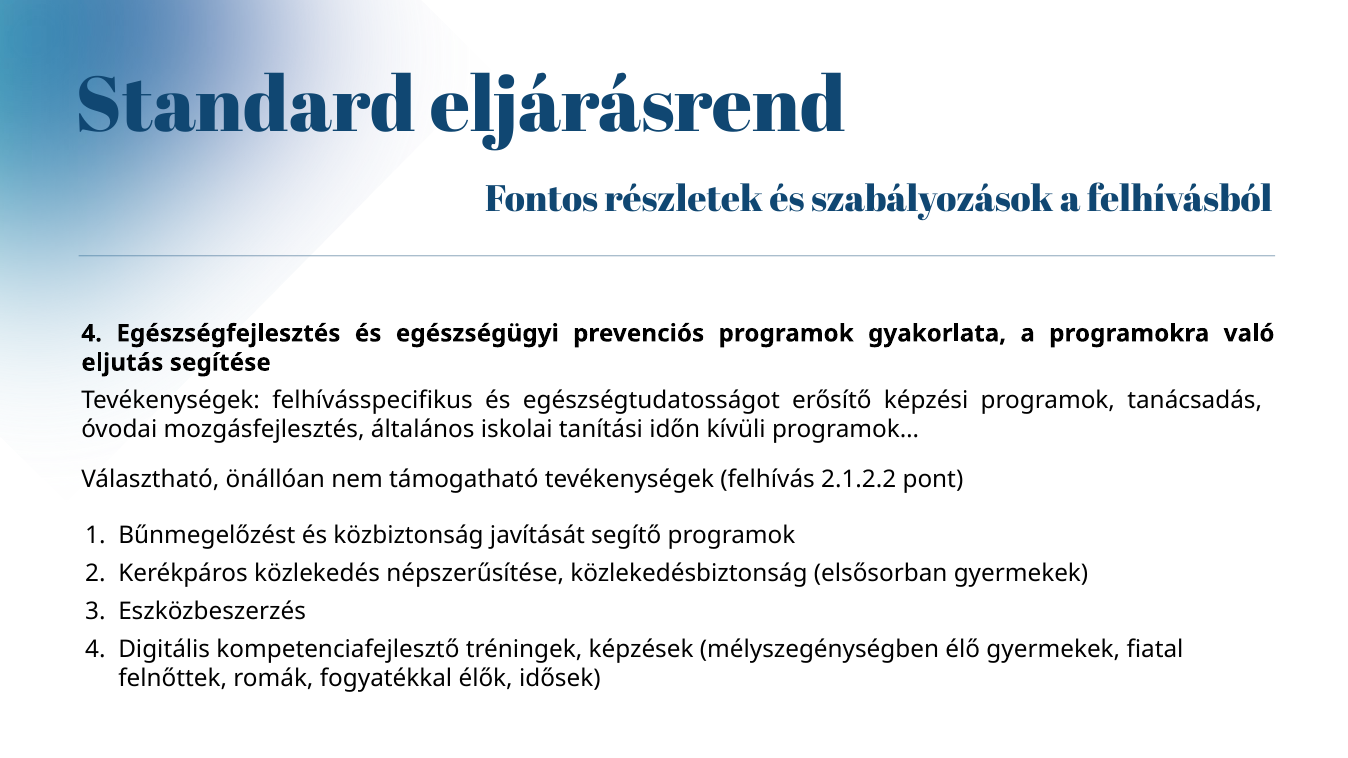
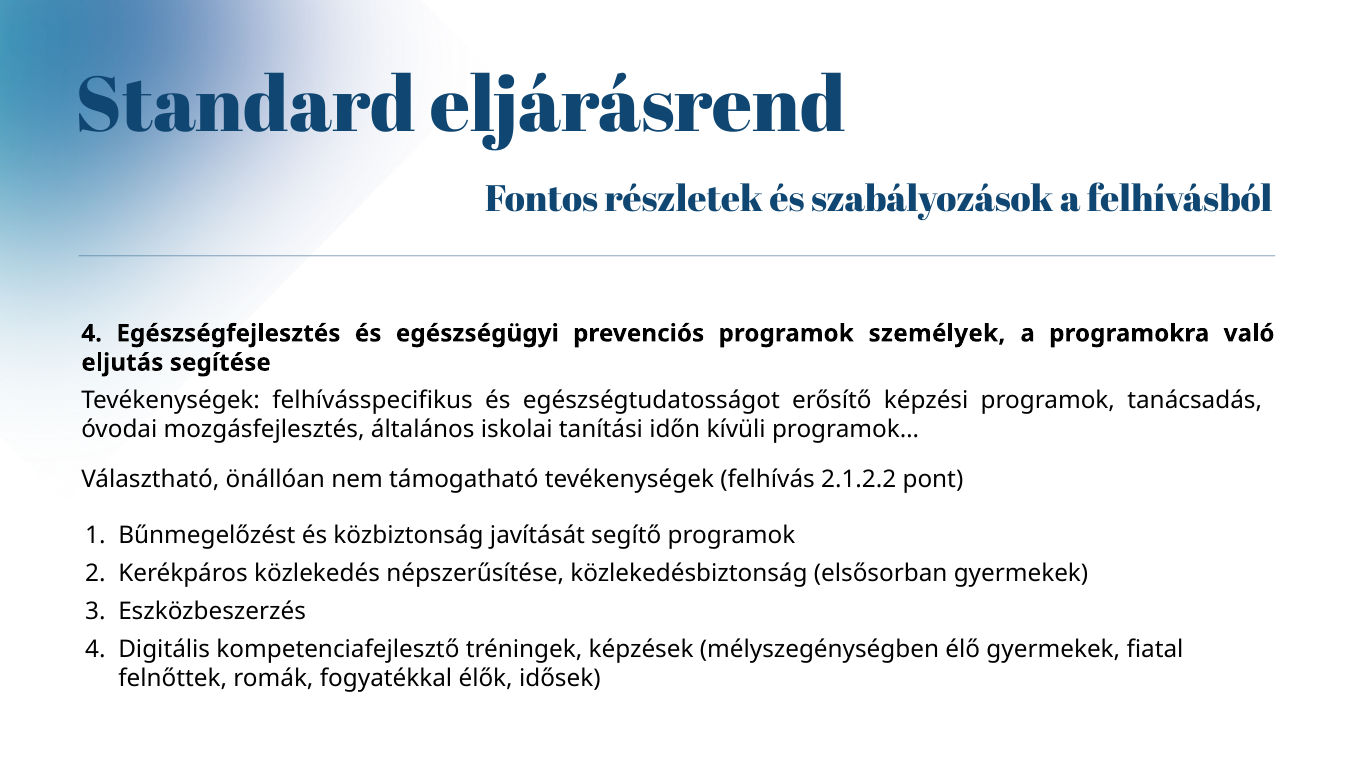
gyakorlata: gyakorlata -> személyek
